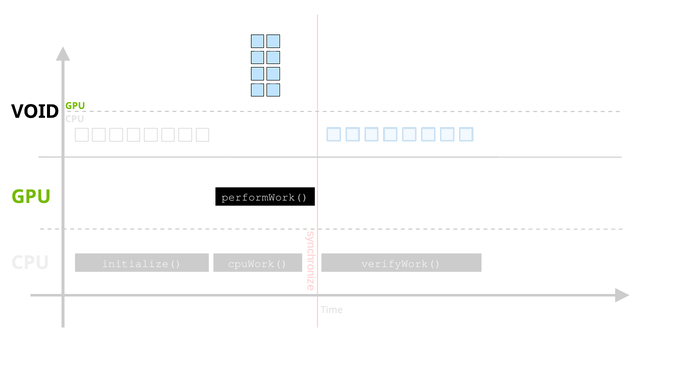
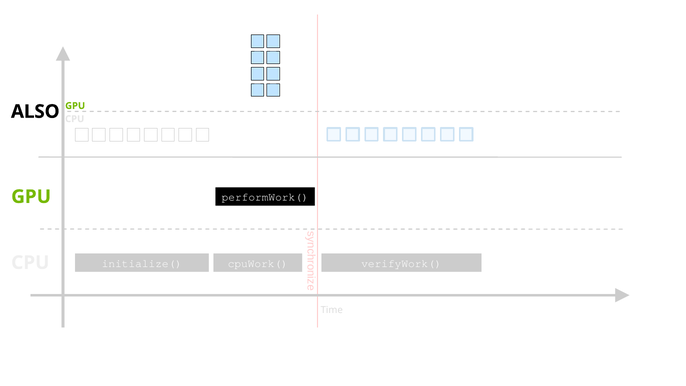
VOID: VOID -> ALSO
